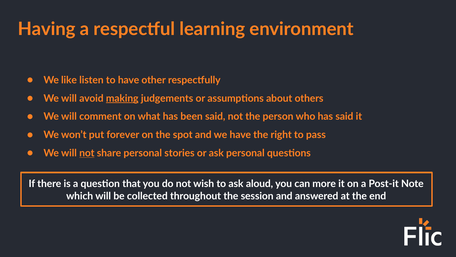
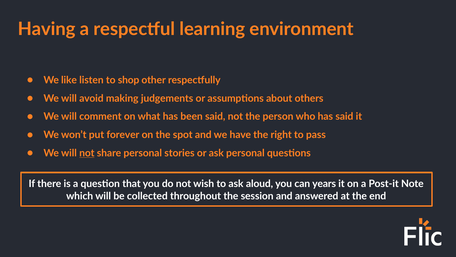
to have: have -> shop
making underline: present -> none
more: more -> years
